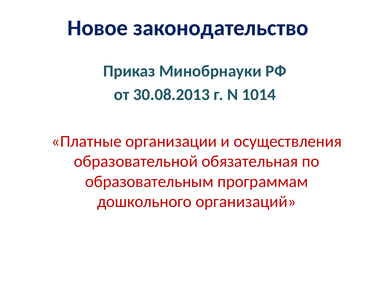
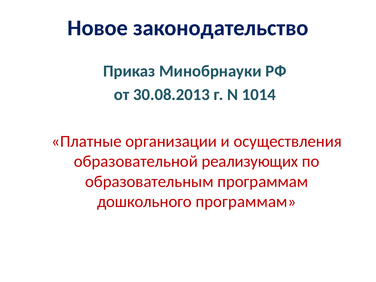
обязательная: обязательная -> реализующих
дошкольного организаций: организаций -> программам
